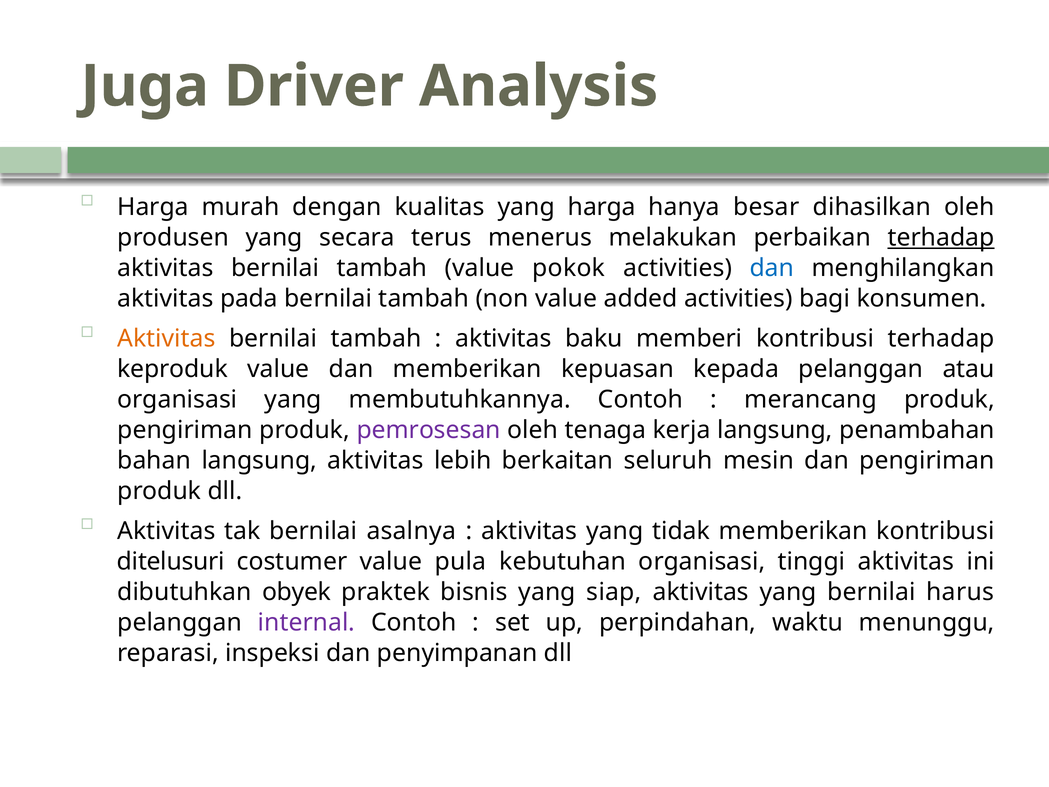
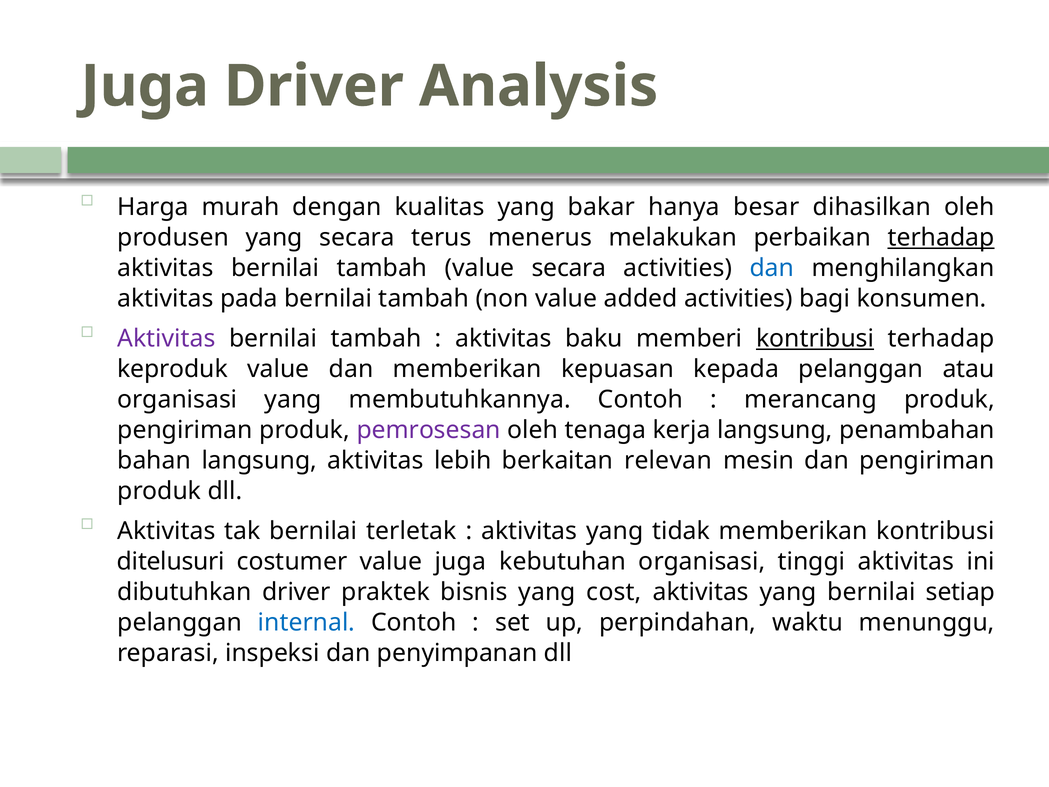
yang harga: harga -> bakar
value pokok: pokok -> secara
Aktivitas at (166, 338) colour: orange -> purple
kontribusi at (815, 338) underline: none -> present
seluruh: seluruh -> relevan
asalnya: asalnya -> terletak
value pula: pula -> juga
dibutuhkan obyek: obyek -> driver
siap: siap -> cost
harus: harus -> setiap
internal colour: purple -> blue
